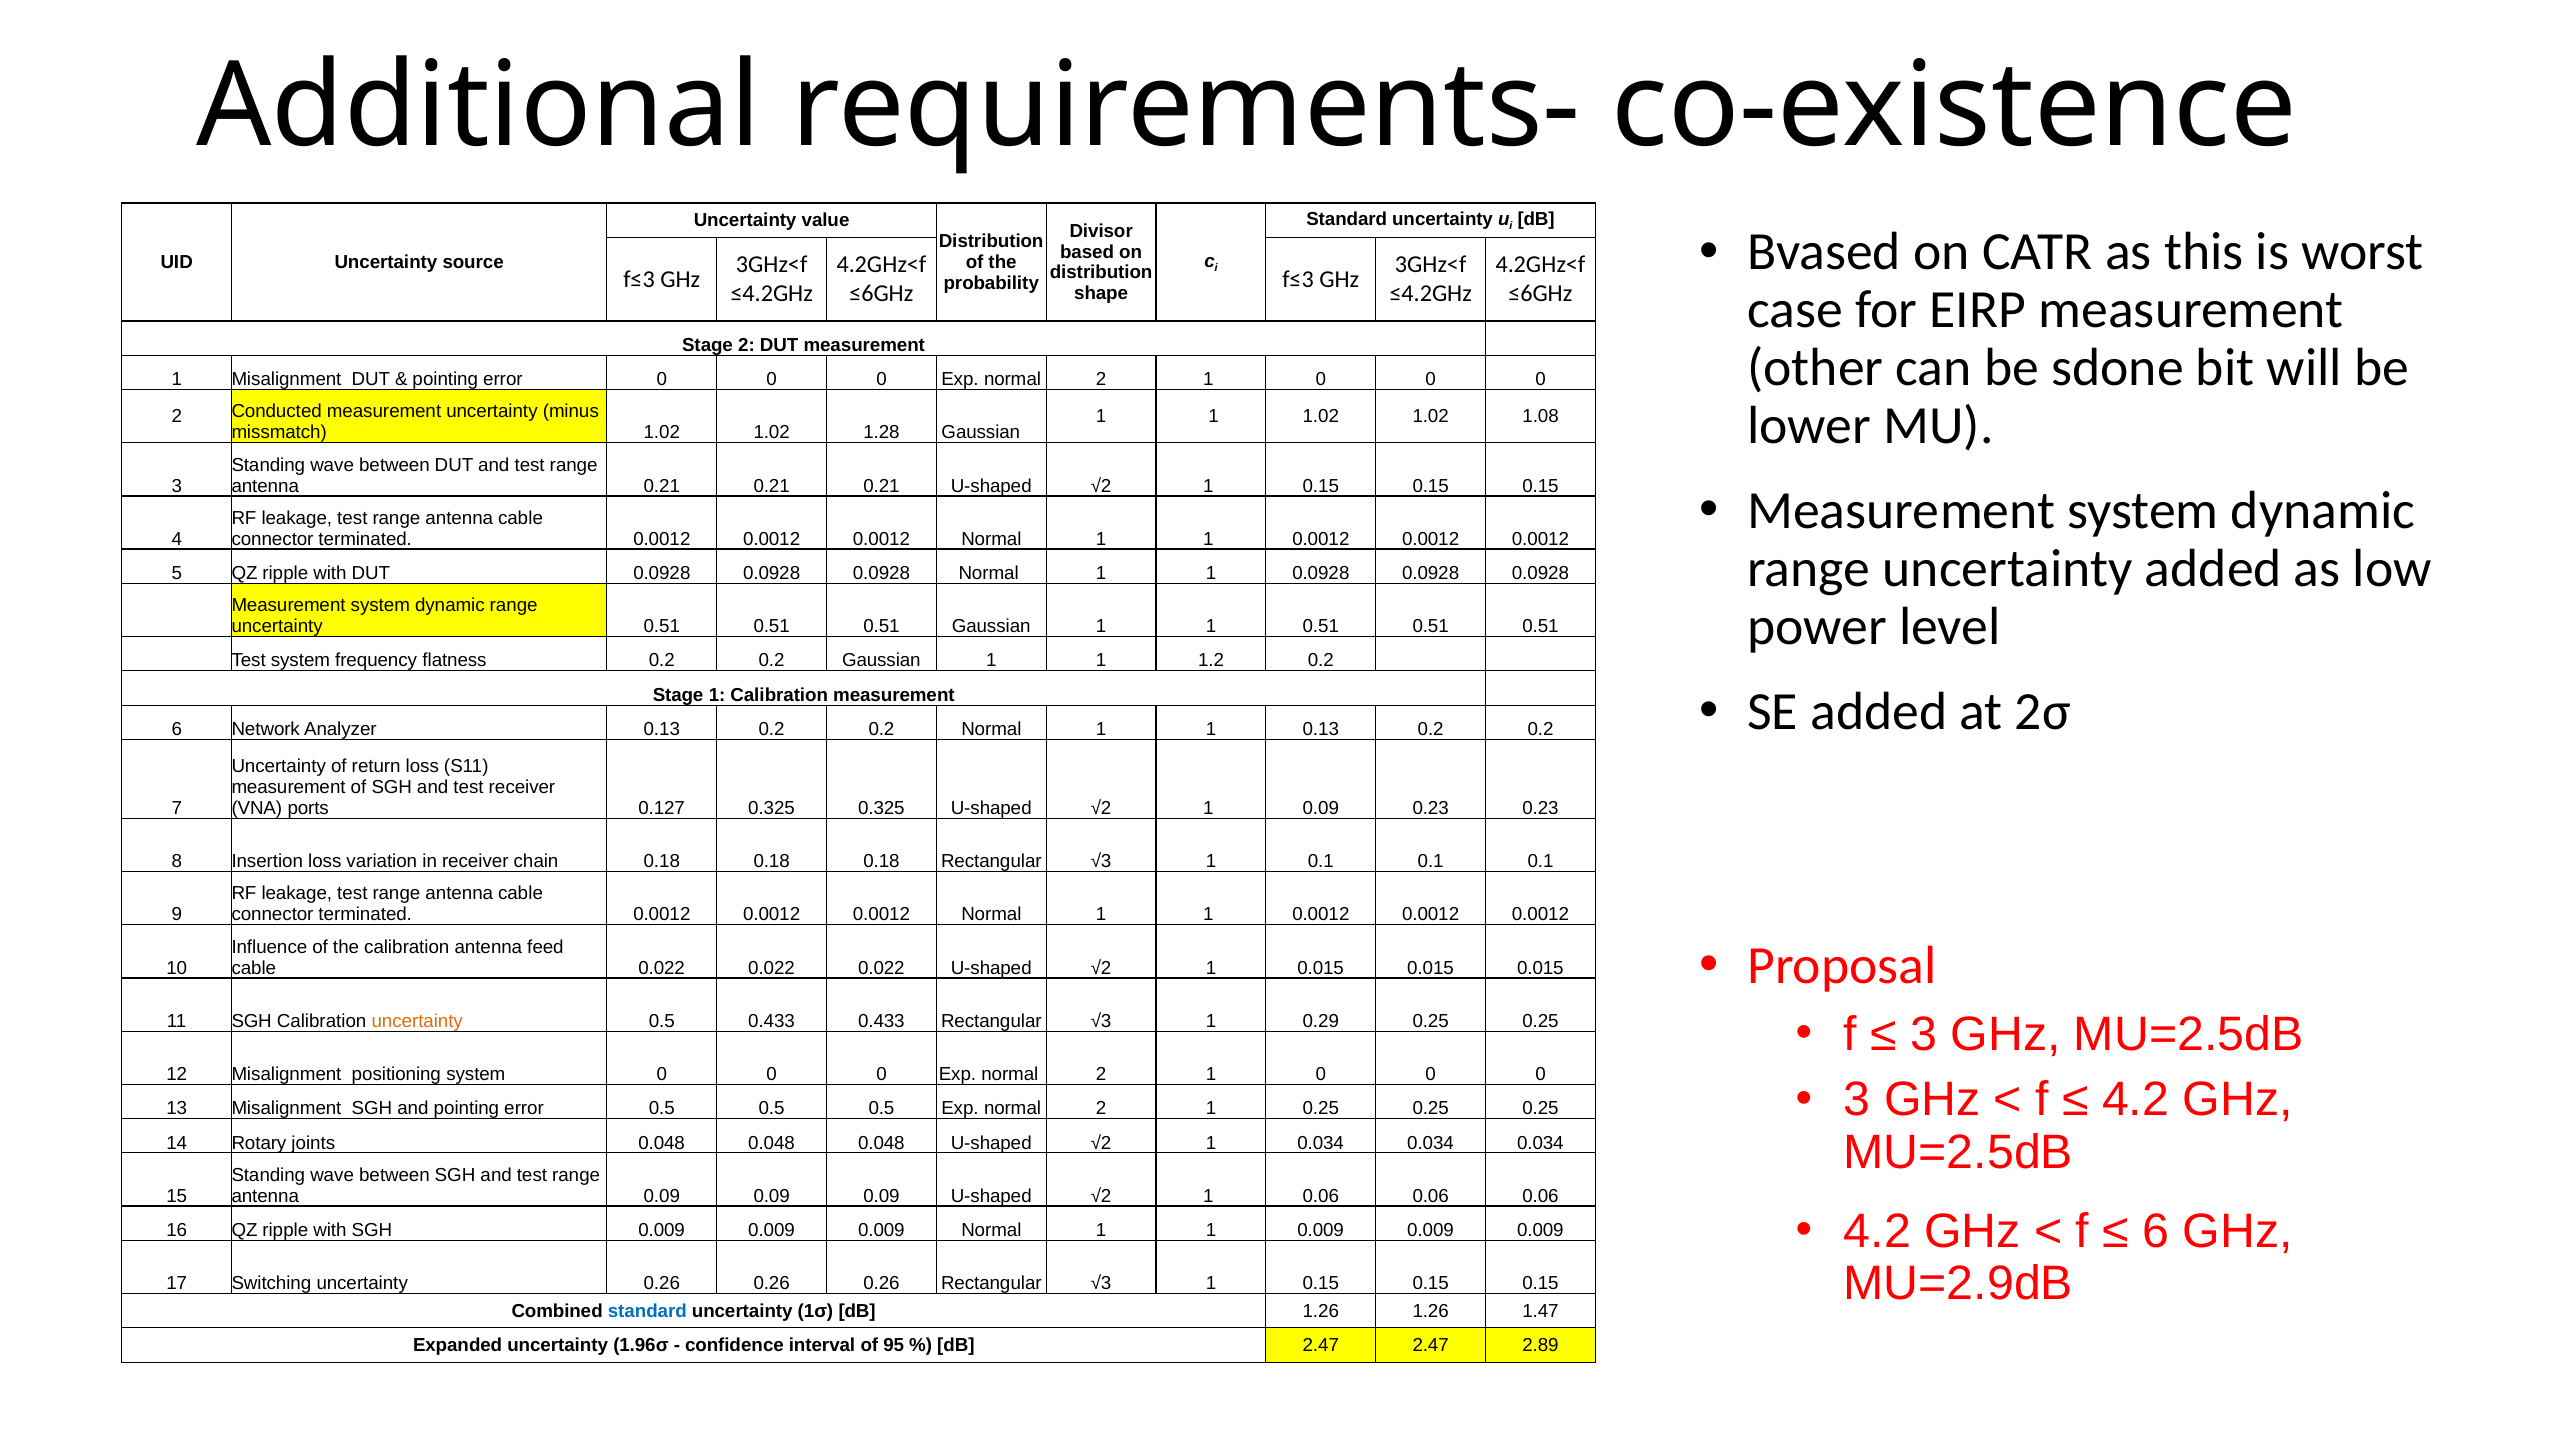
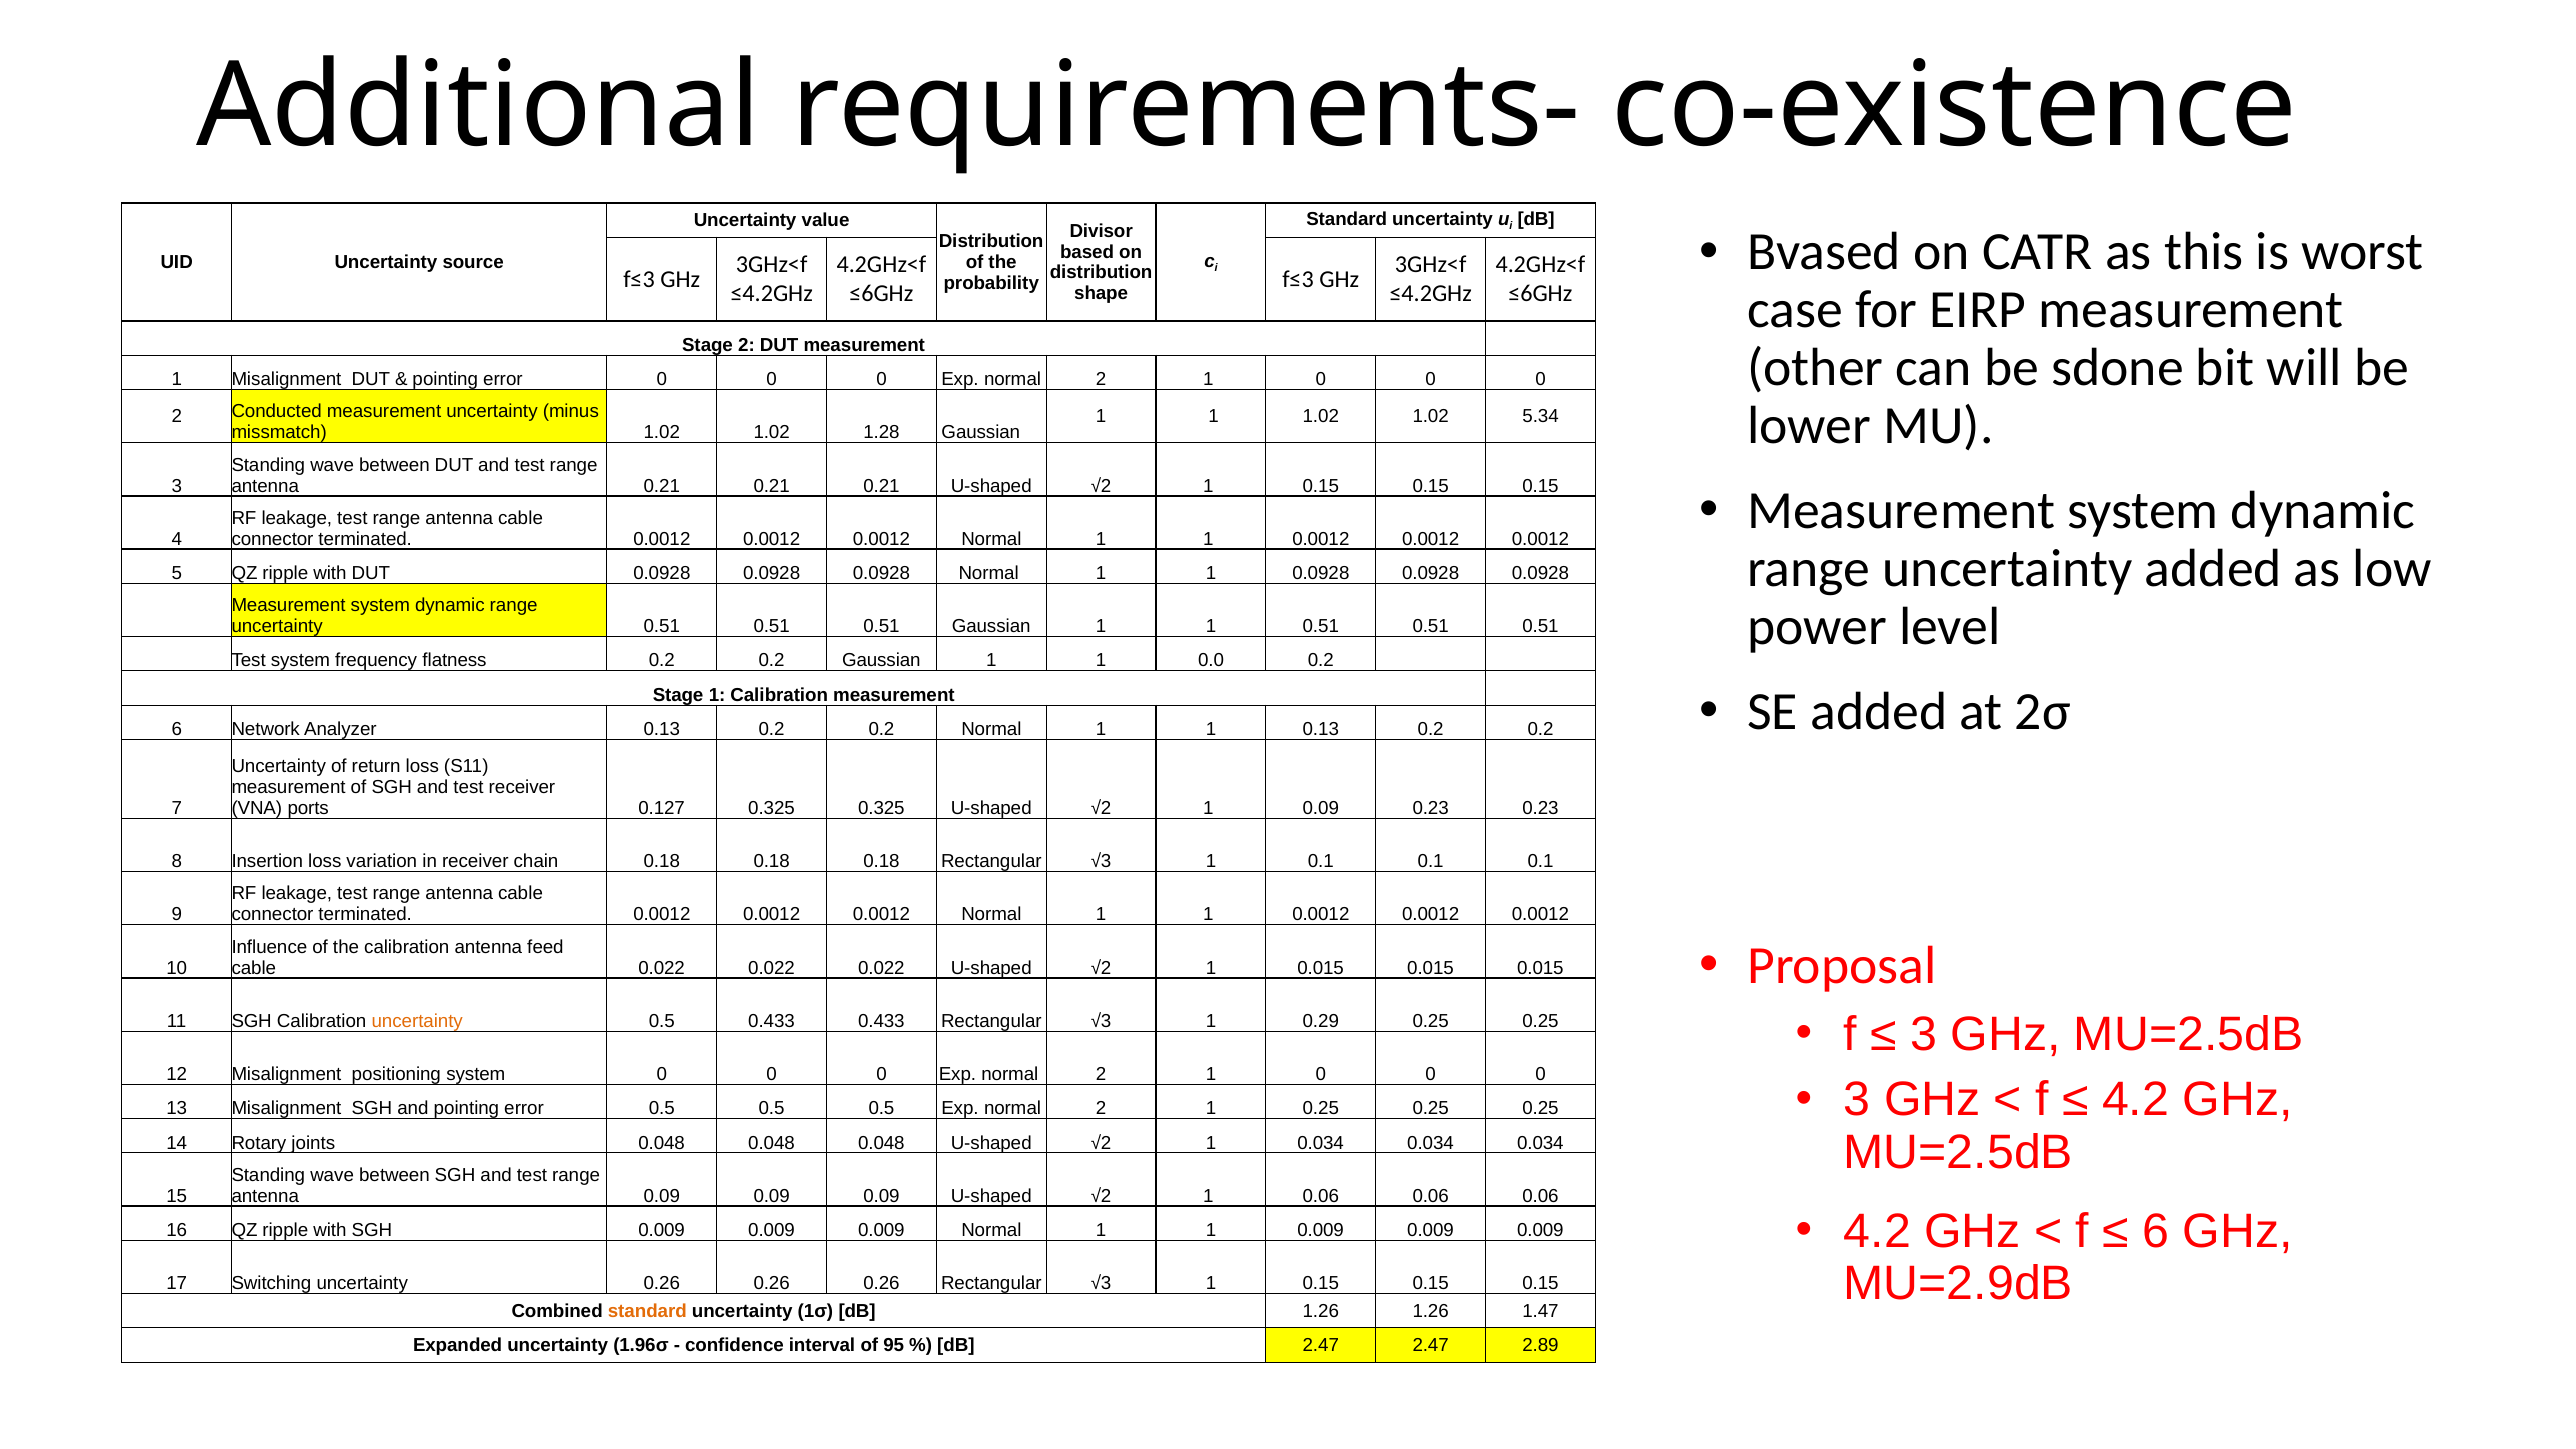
1.08: 1.08 -> 5.34
1.2: 1.2 -> 0.0
standard at (647, 1311) colour: blue -> orange
